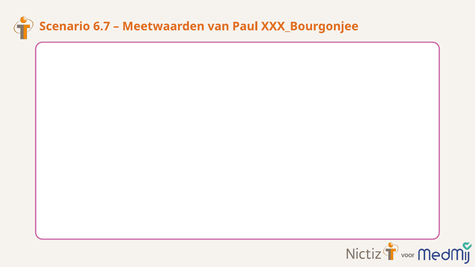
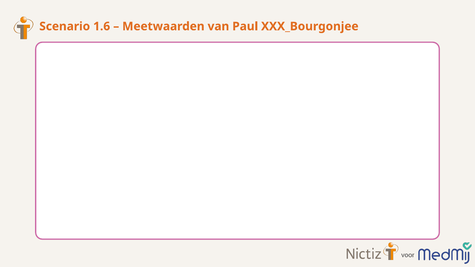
6.7: 6.7 -> 1.6
